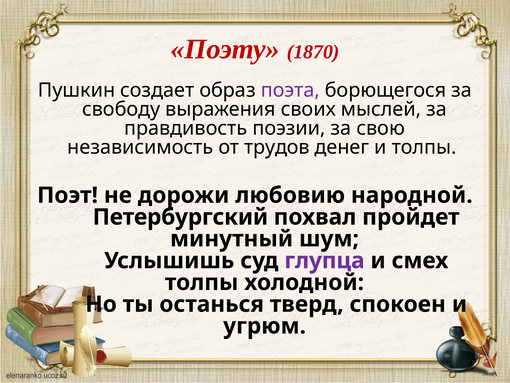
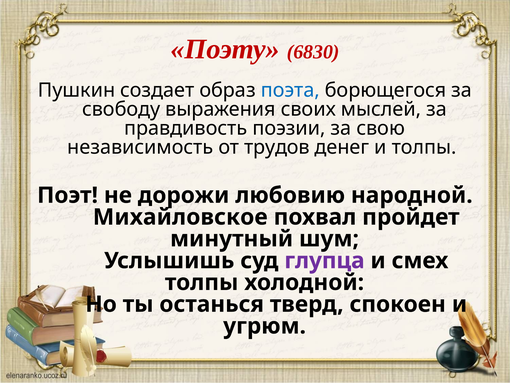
1870: 1870 -> 6830
поэта colour: purple -> blue
Петербургский: Петербургский -> Михайловское
